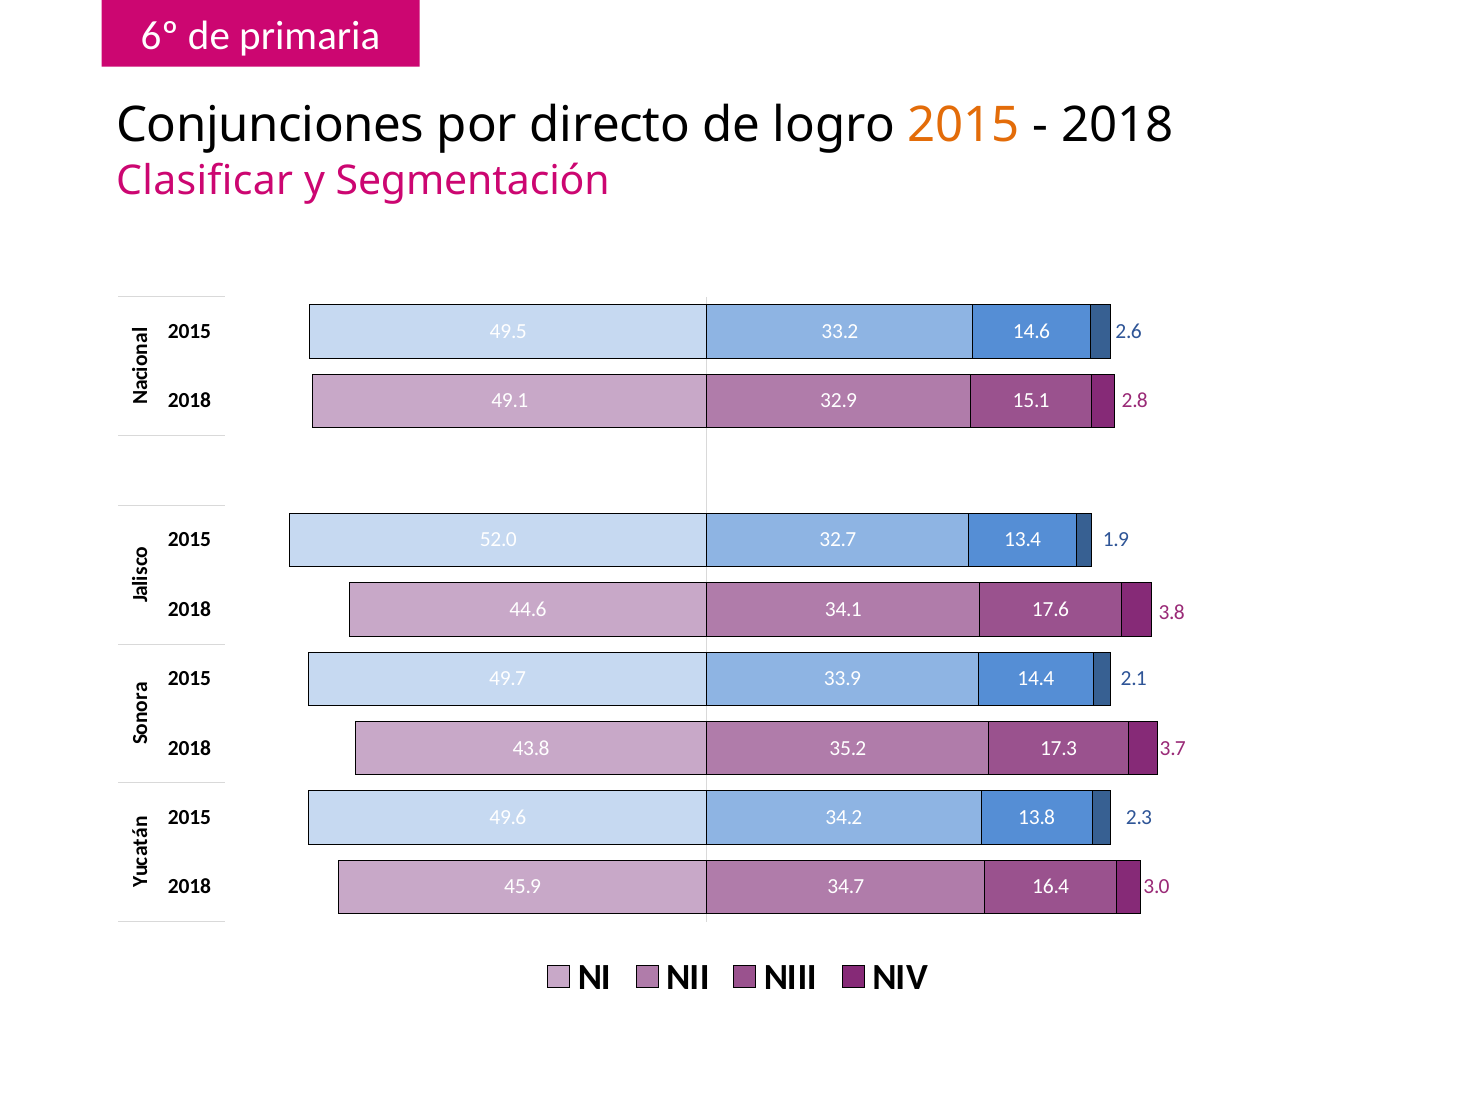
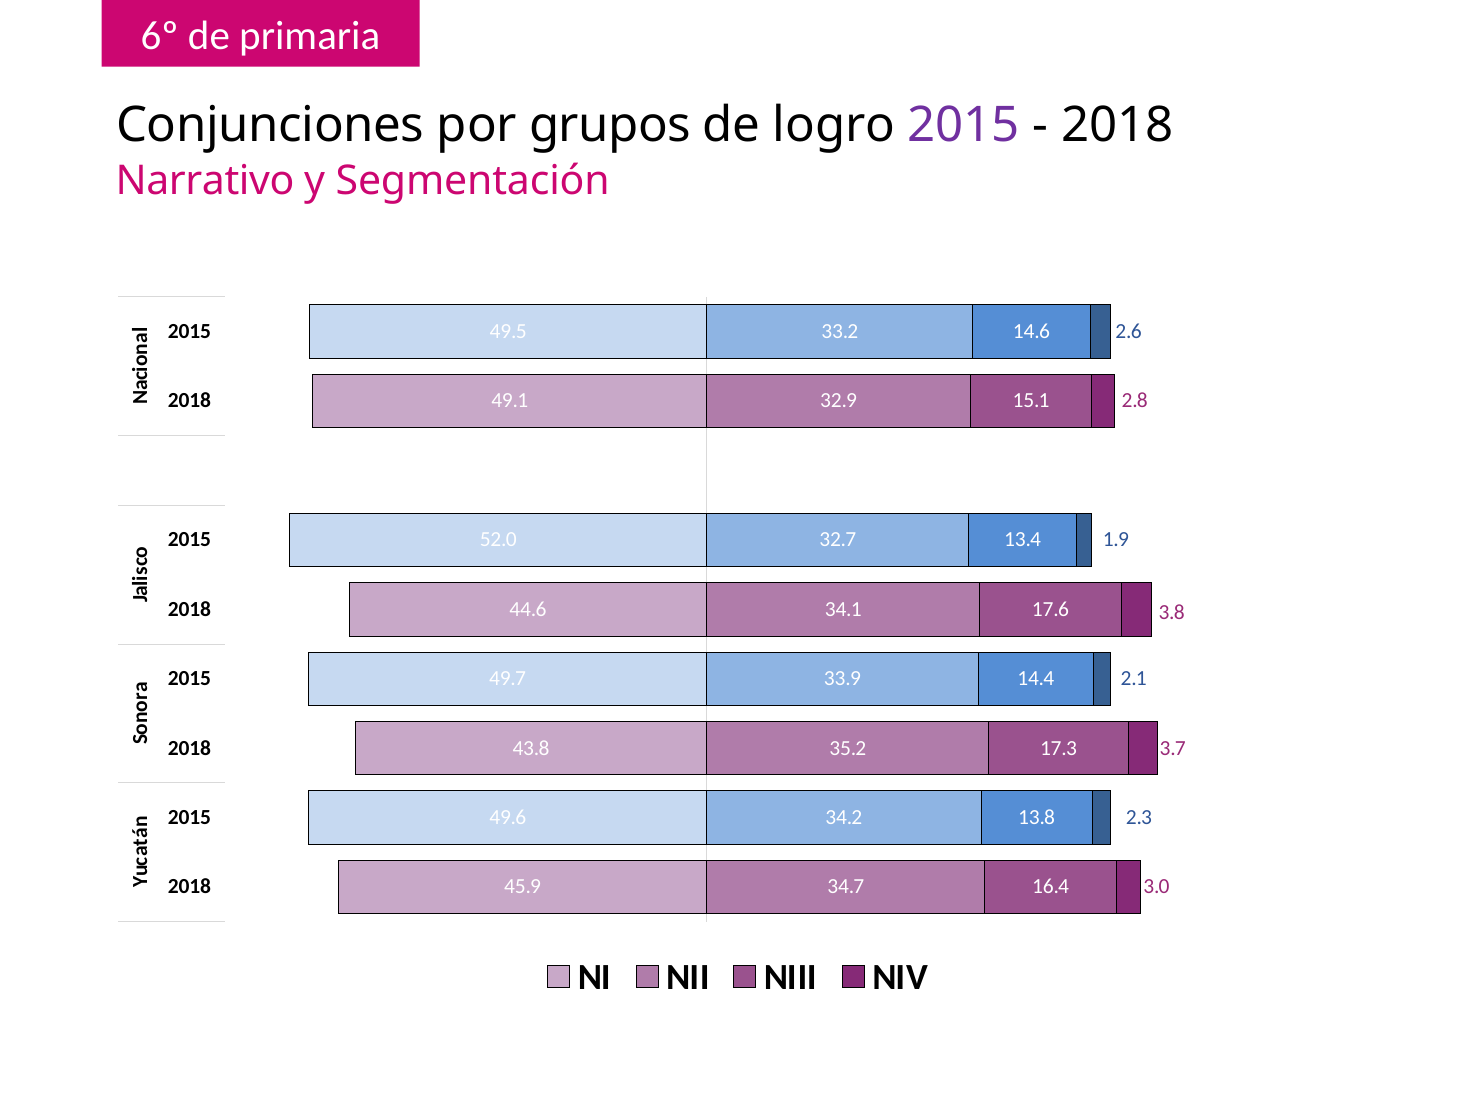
directo: directo -> grupos
2015 at (964, 125) colour: orange -> purple
Clasificar: Clasificar -> Narrativo
